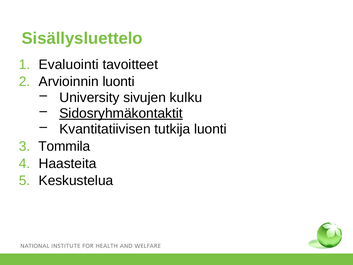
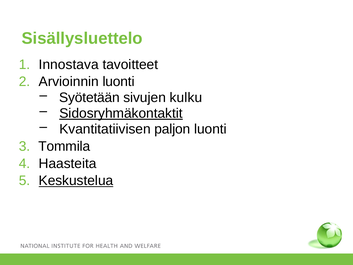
Evaluointi: Evaluointi -> Innostava
University: University -> Syötetään
tutkija: tutkija -> paljon
Keskustelua underline: none -> present
